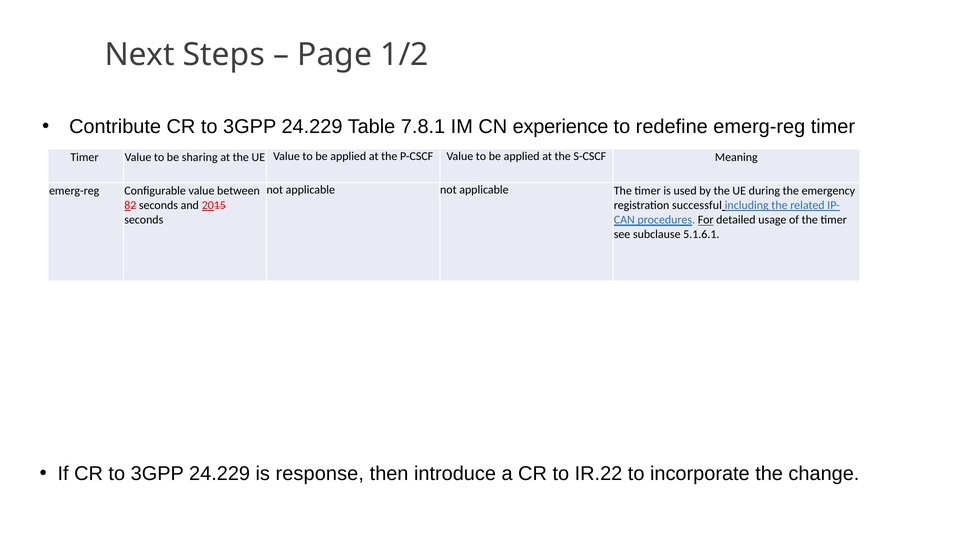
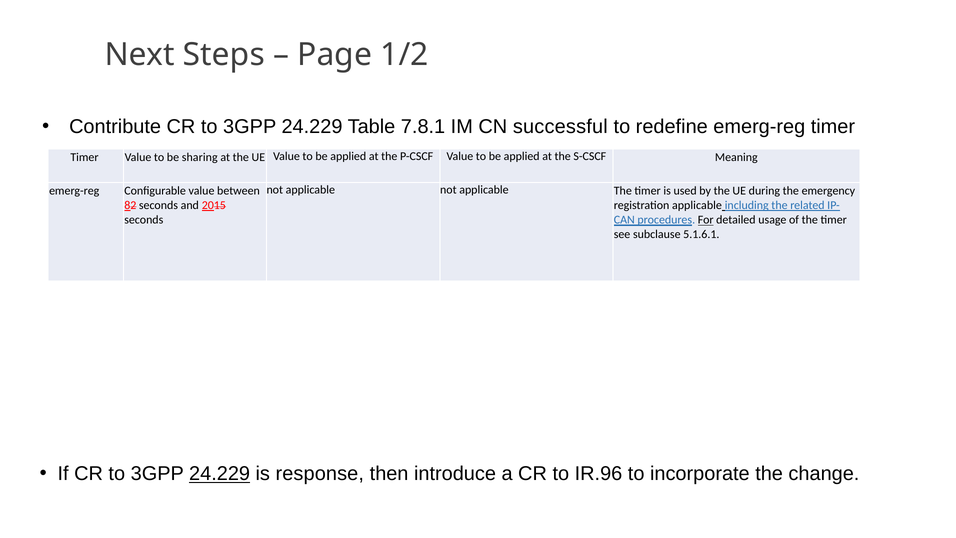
experience: experience -> successful
registration successful: successful -> applicable
24.229 at (220, 474) underline: none -> present
IR.22: IR.22 -> IR.96
